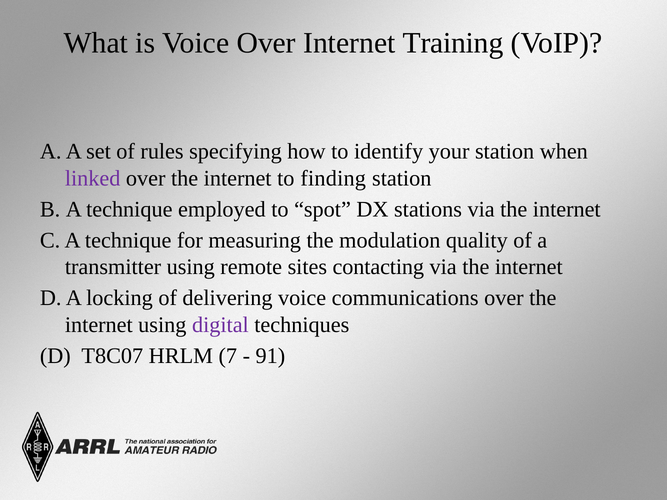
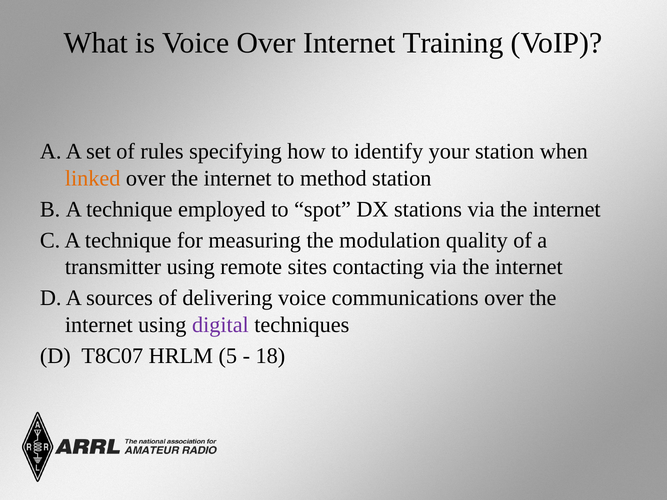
linked colour: purple -> orange
finding: finding -> method
locking: locking -> sources
7: 7 -> 5
91: 91 -> 18
